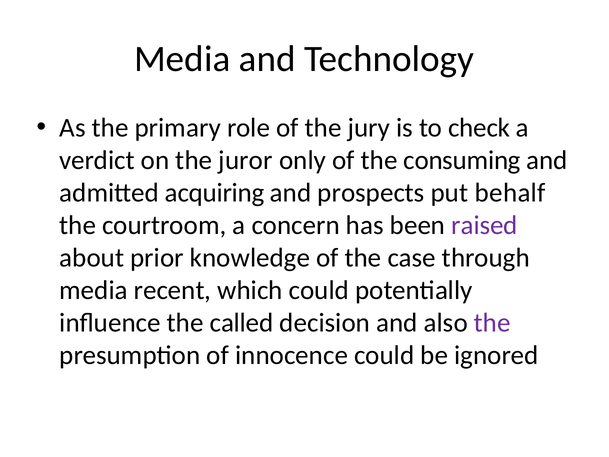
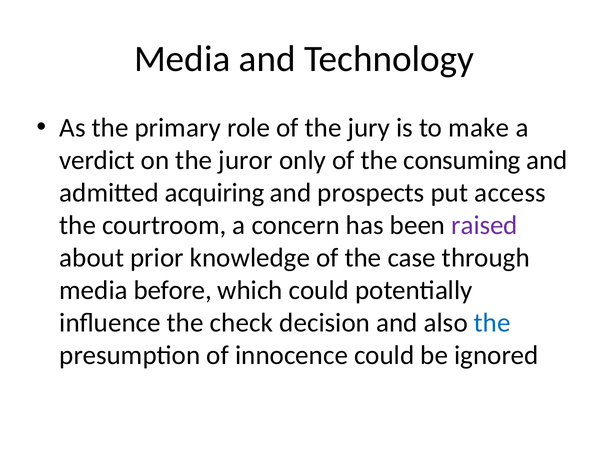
check: check -> make
behalf: behalf -> access
recent: recent -> before
called: called -> check
the at (492, 323) colour: purple -> blue
